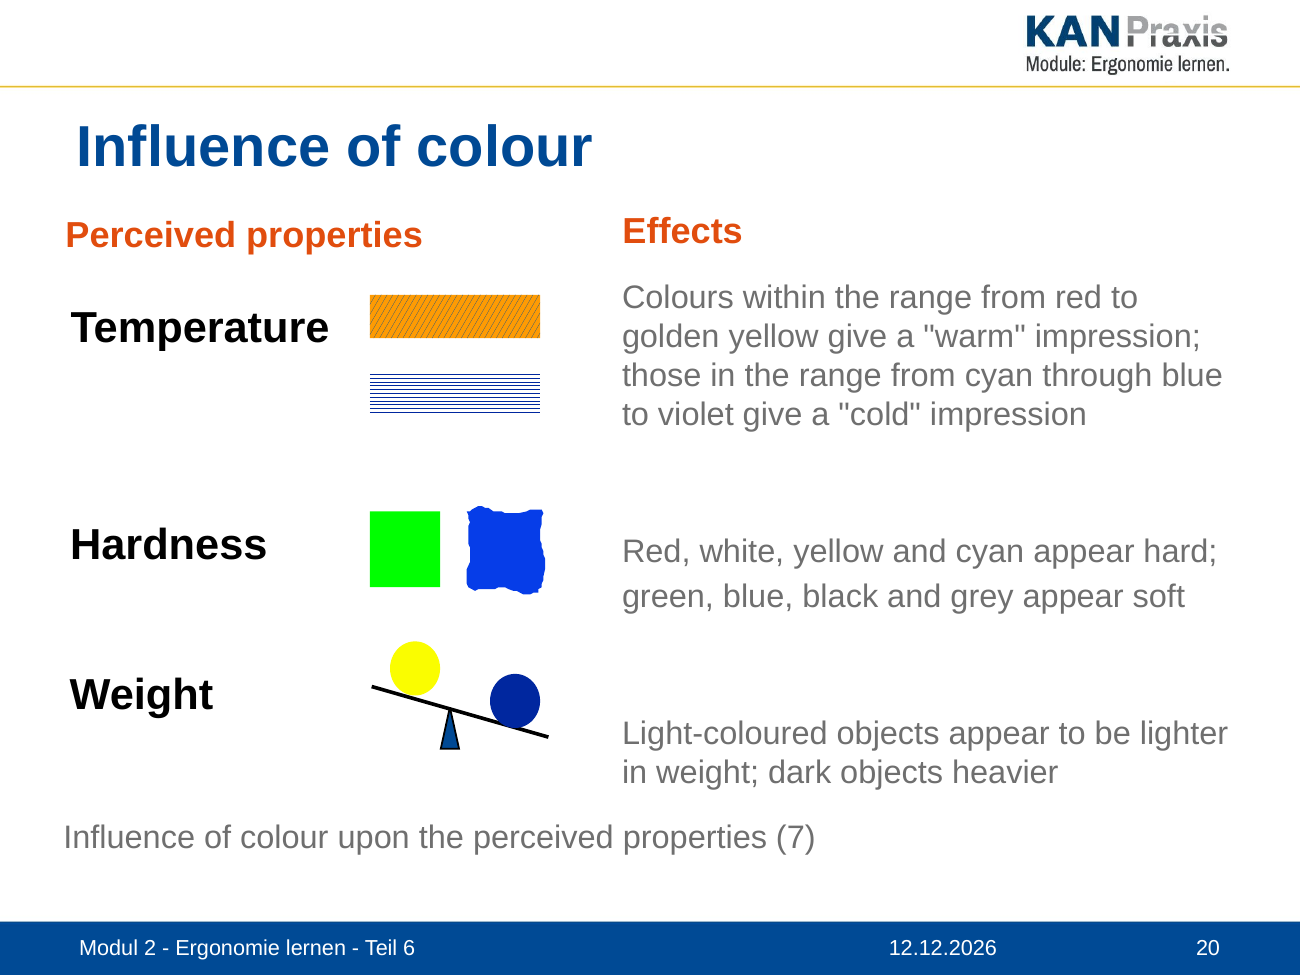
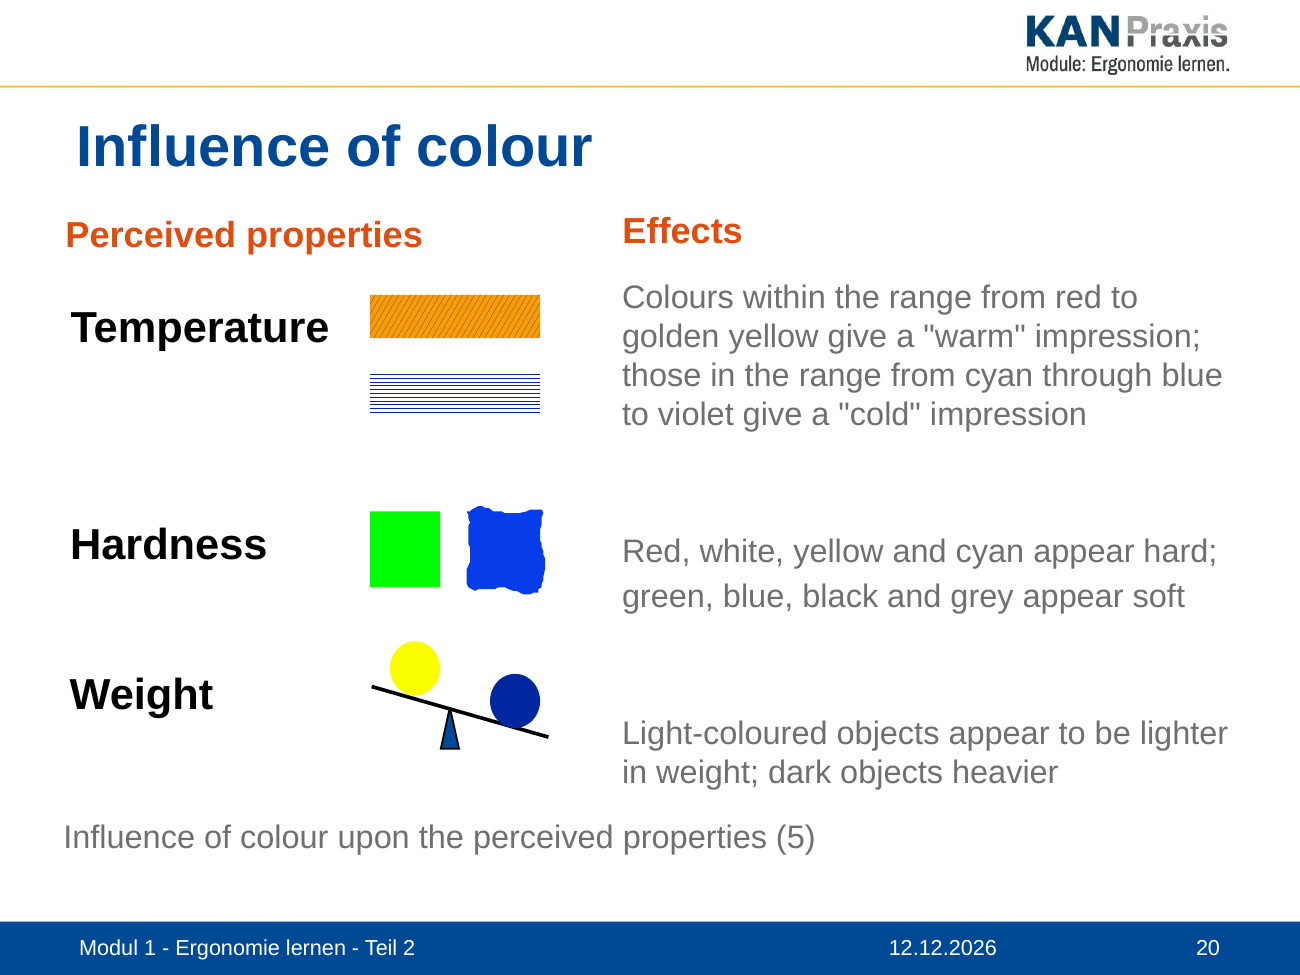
7: 7 -> 5
2: 2 -> 1
6: 6 -> 2
